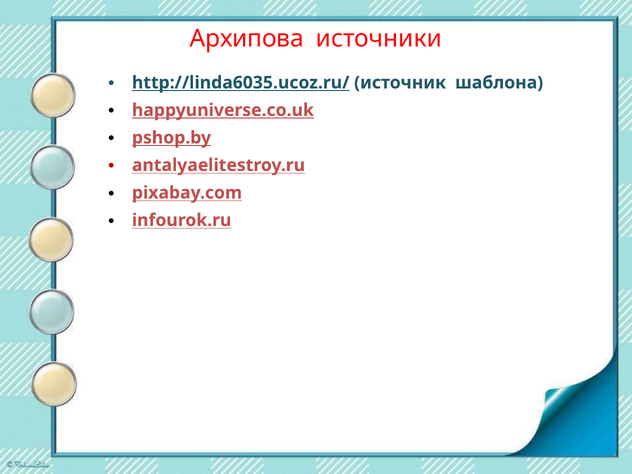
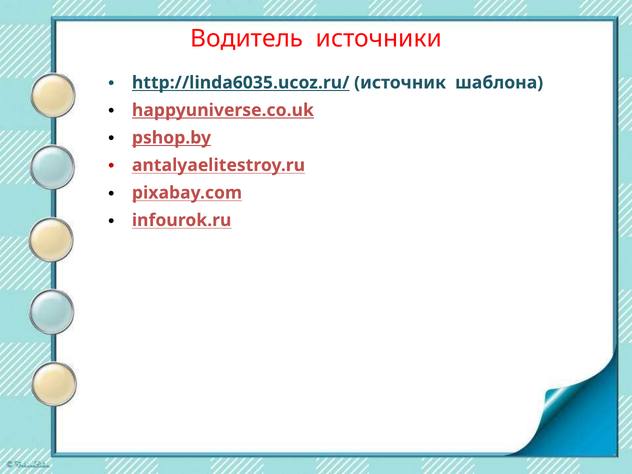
Архипова: Архипова -> Водитель
